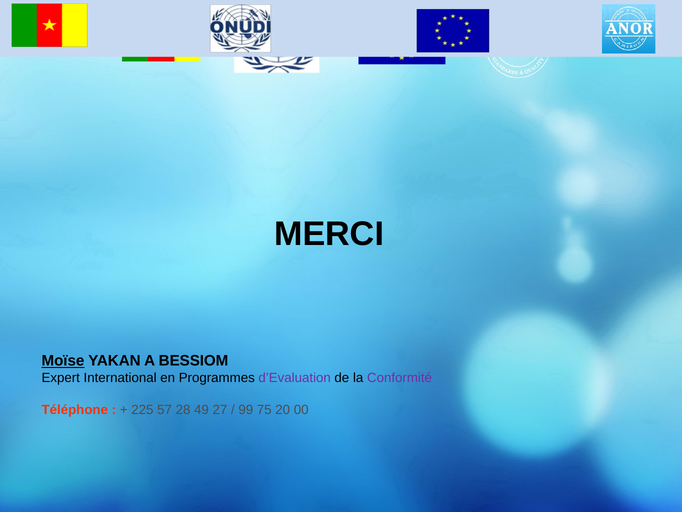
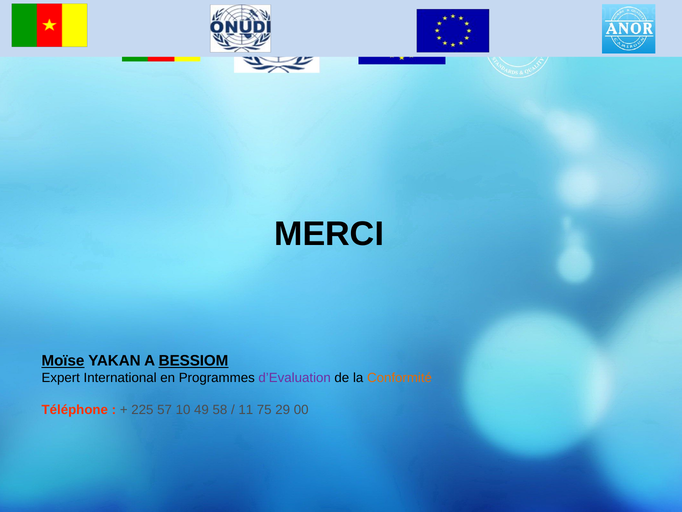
BESSIOM underline: none -> present
Conformité colour: purple -> orange
28: 28 -> 10
27: 27 -> 58
99: 99 -> 11
20: 20 -> 29
